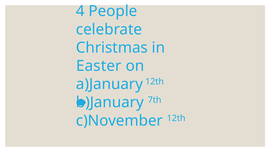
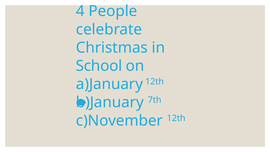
Easter: Easter -> School
